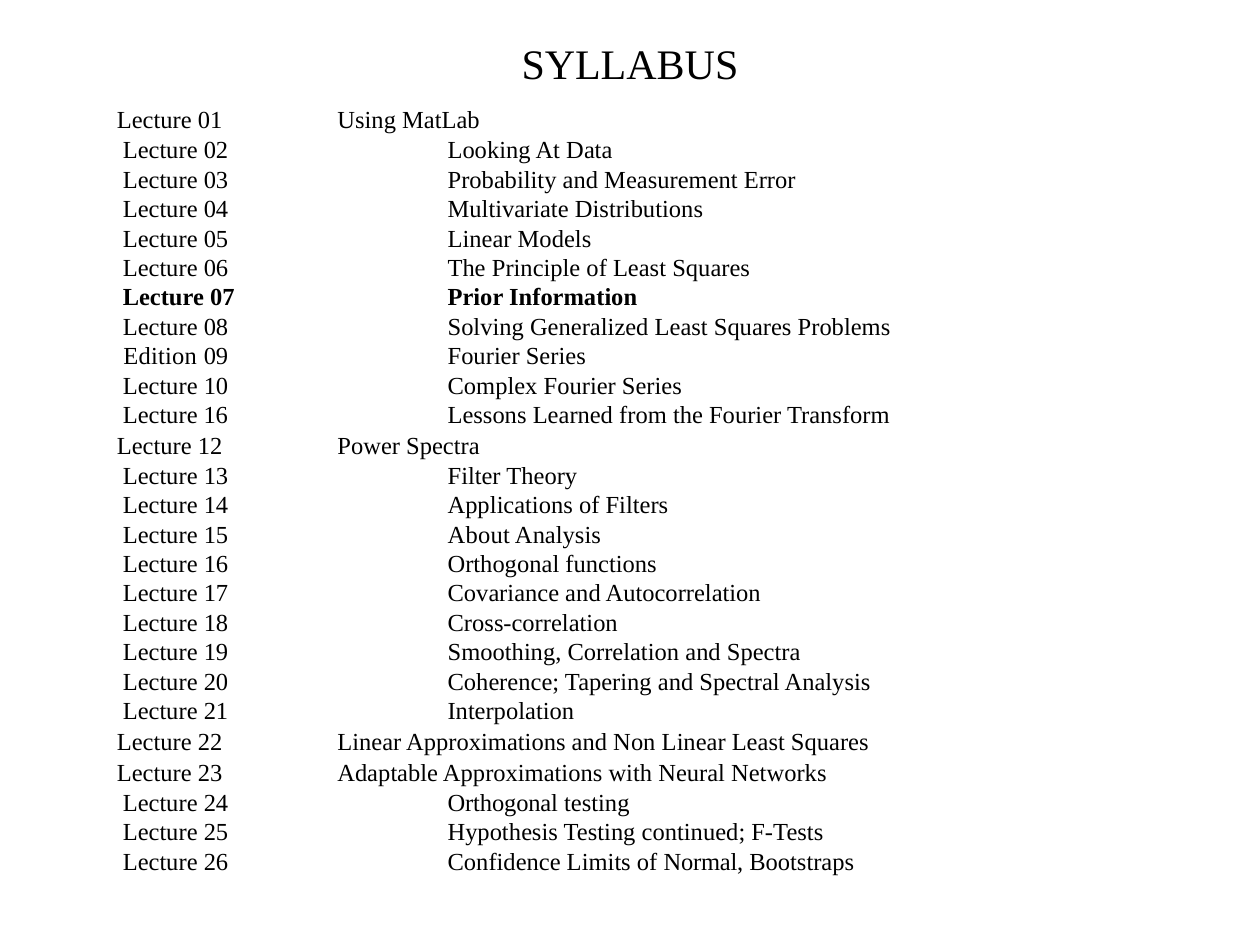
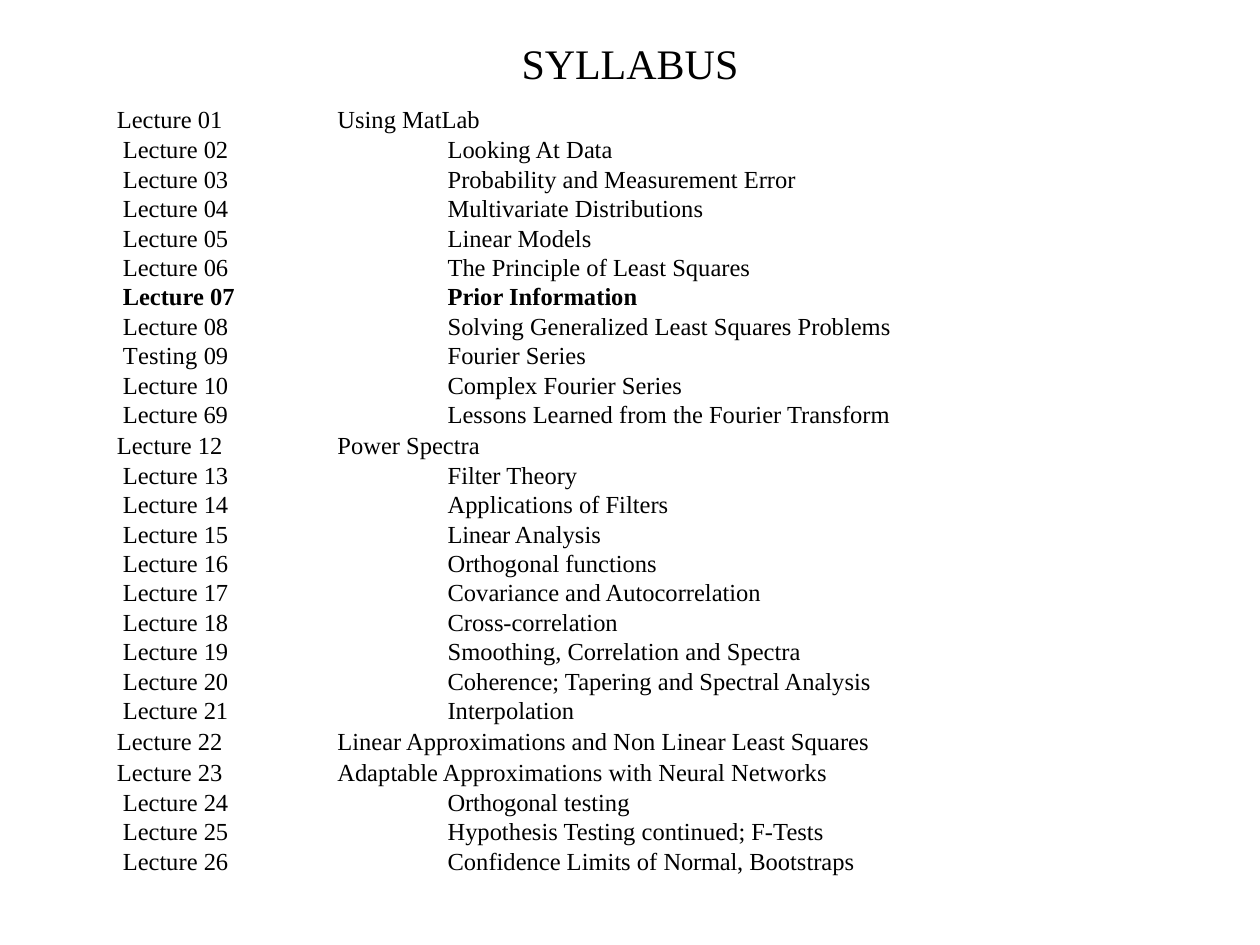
Edition at (160, 357): Edition -> Testing
16 at (216, 416): 16 -> 69
15 About: About -> Linear
